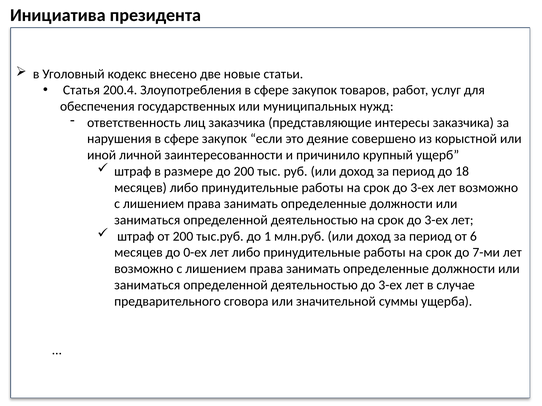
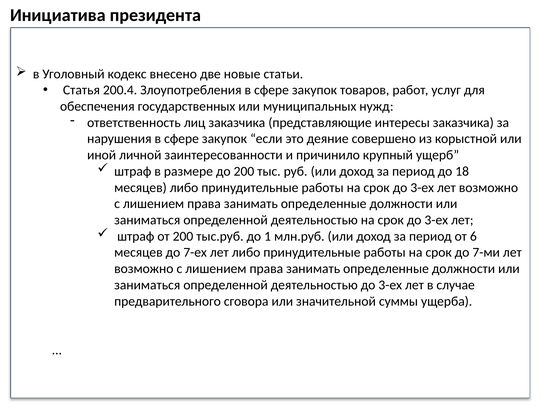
0-ех: 0-ех -> 7-ех
